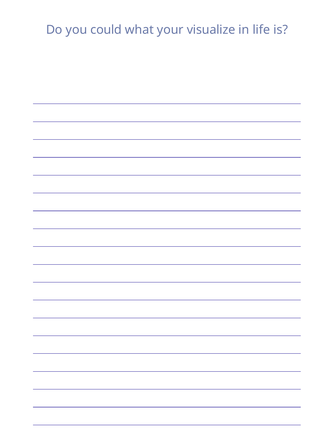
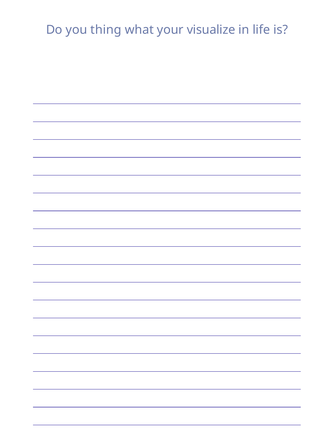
could: could -> thing
